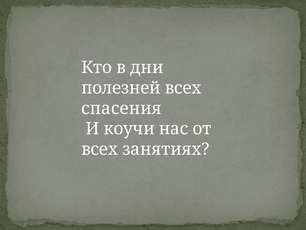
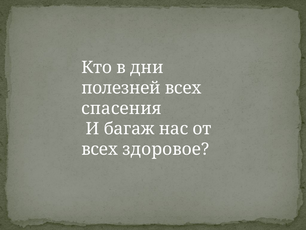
коучи: коучи -> багаж
занятиях: занятиях -> здоровое
